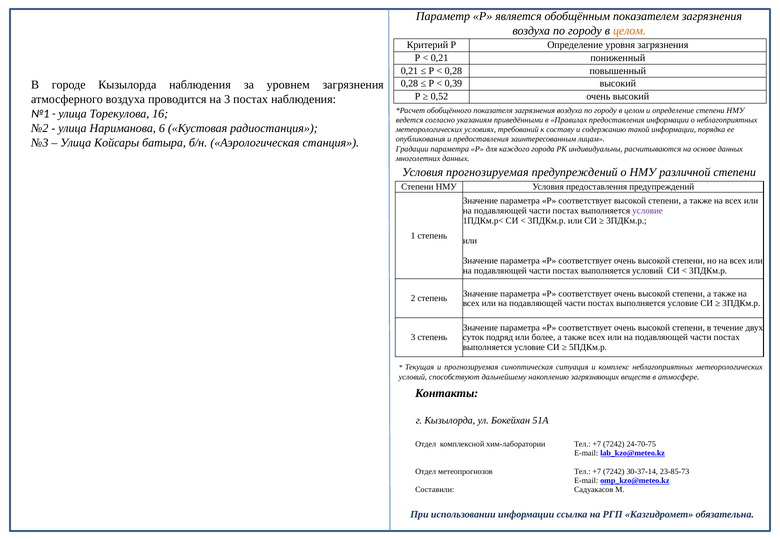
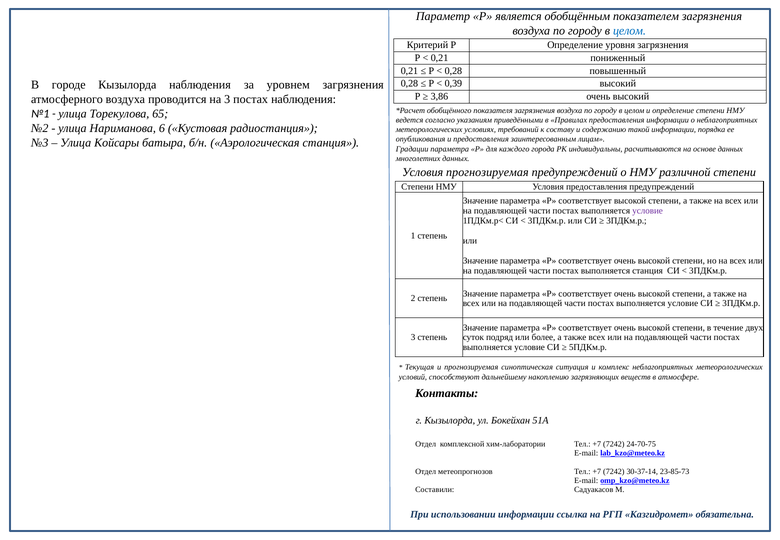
целом at (629, 31) colour: orange -> blue
0,52: 0,52 -> 3,86
16: 16 -> 65
выполняется условий: условий -> станция
